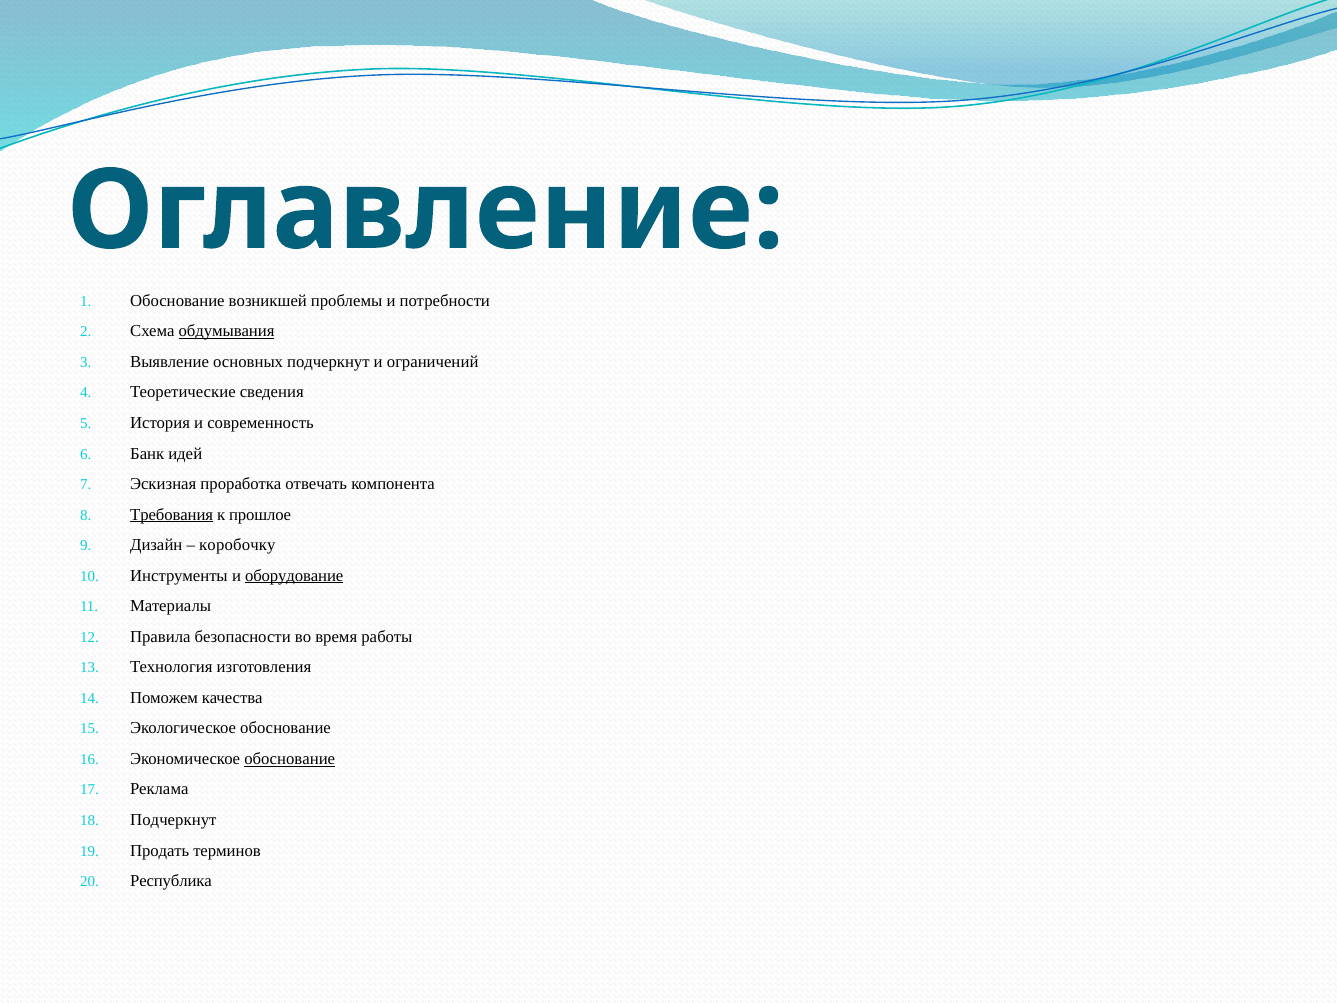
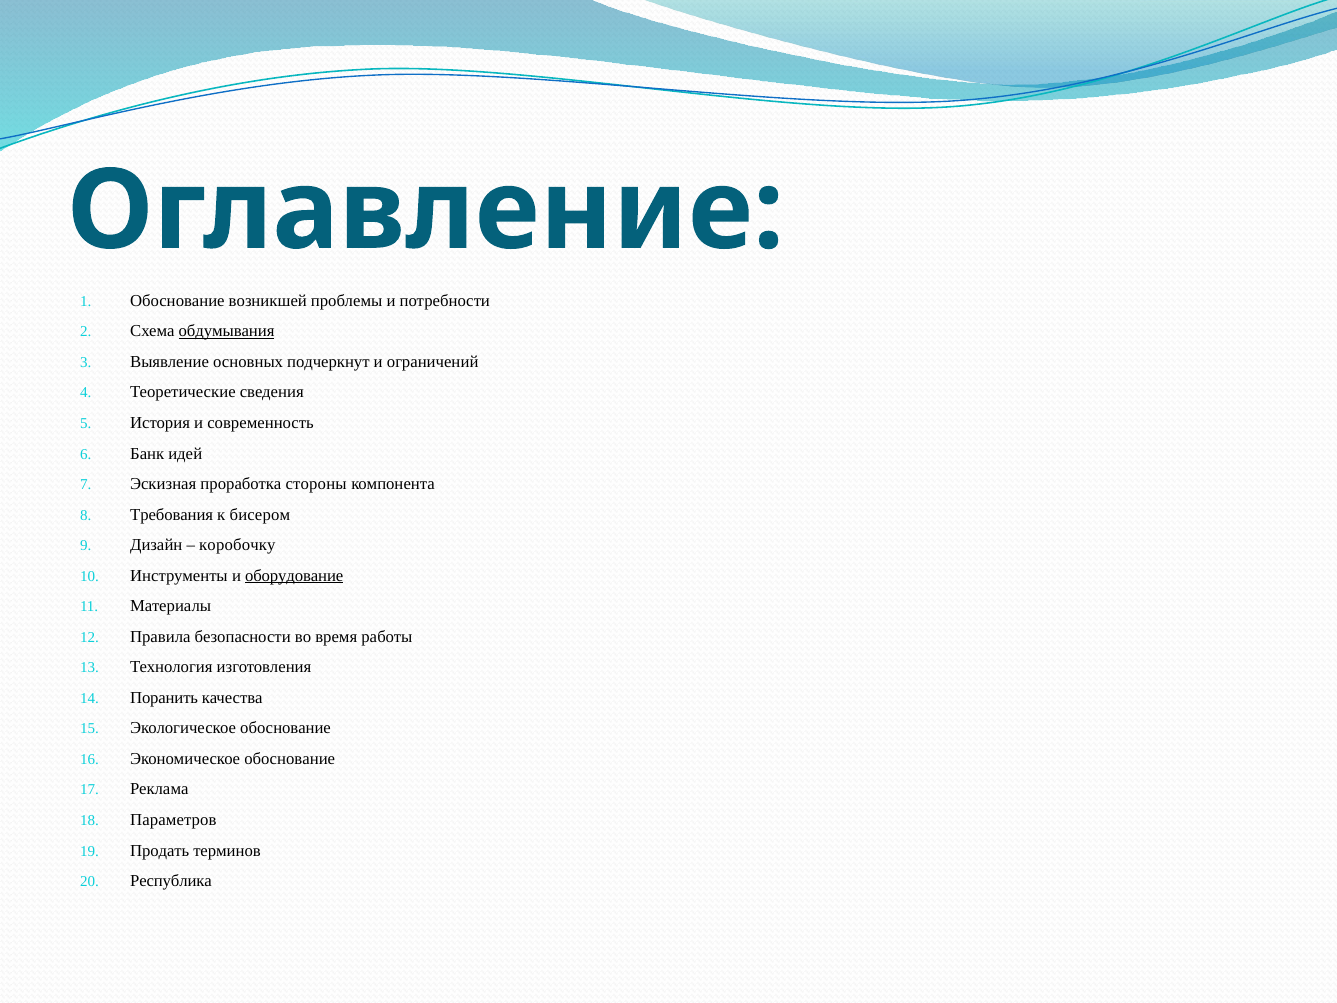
отвечать: отвечать -> стороны
Требования underline: present -> none
прошлое: прошлое -> бисером
Поможем: Поможем -> Поранить
обоснование at (290, 759) underline: present -> none
Подчеркнут at (173, 820): Подчеркнут -> Параметров
